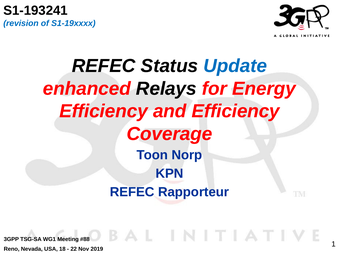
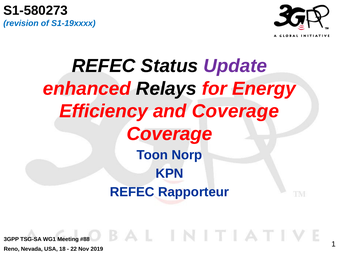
S1-193241: S1-193241 -> S1-580273
Update colour: blue -> purple
and Efficiency: Efficiency -> Coverage
